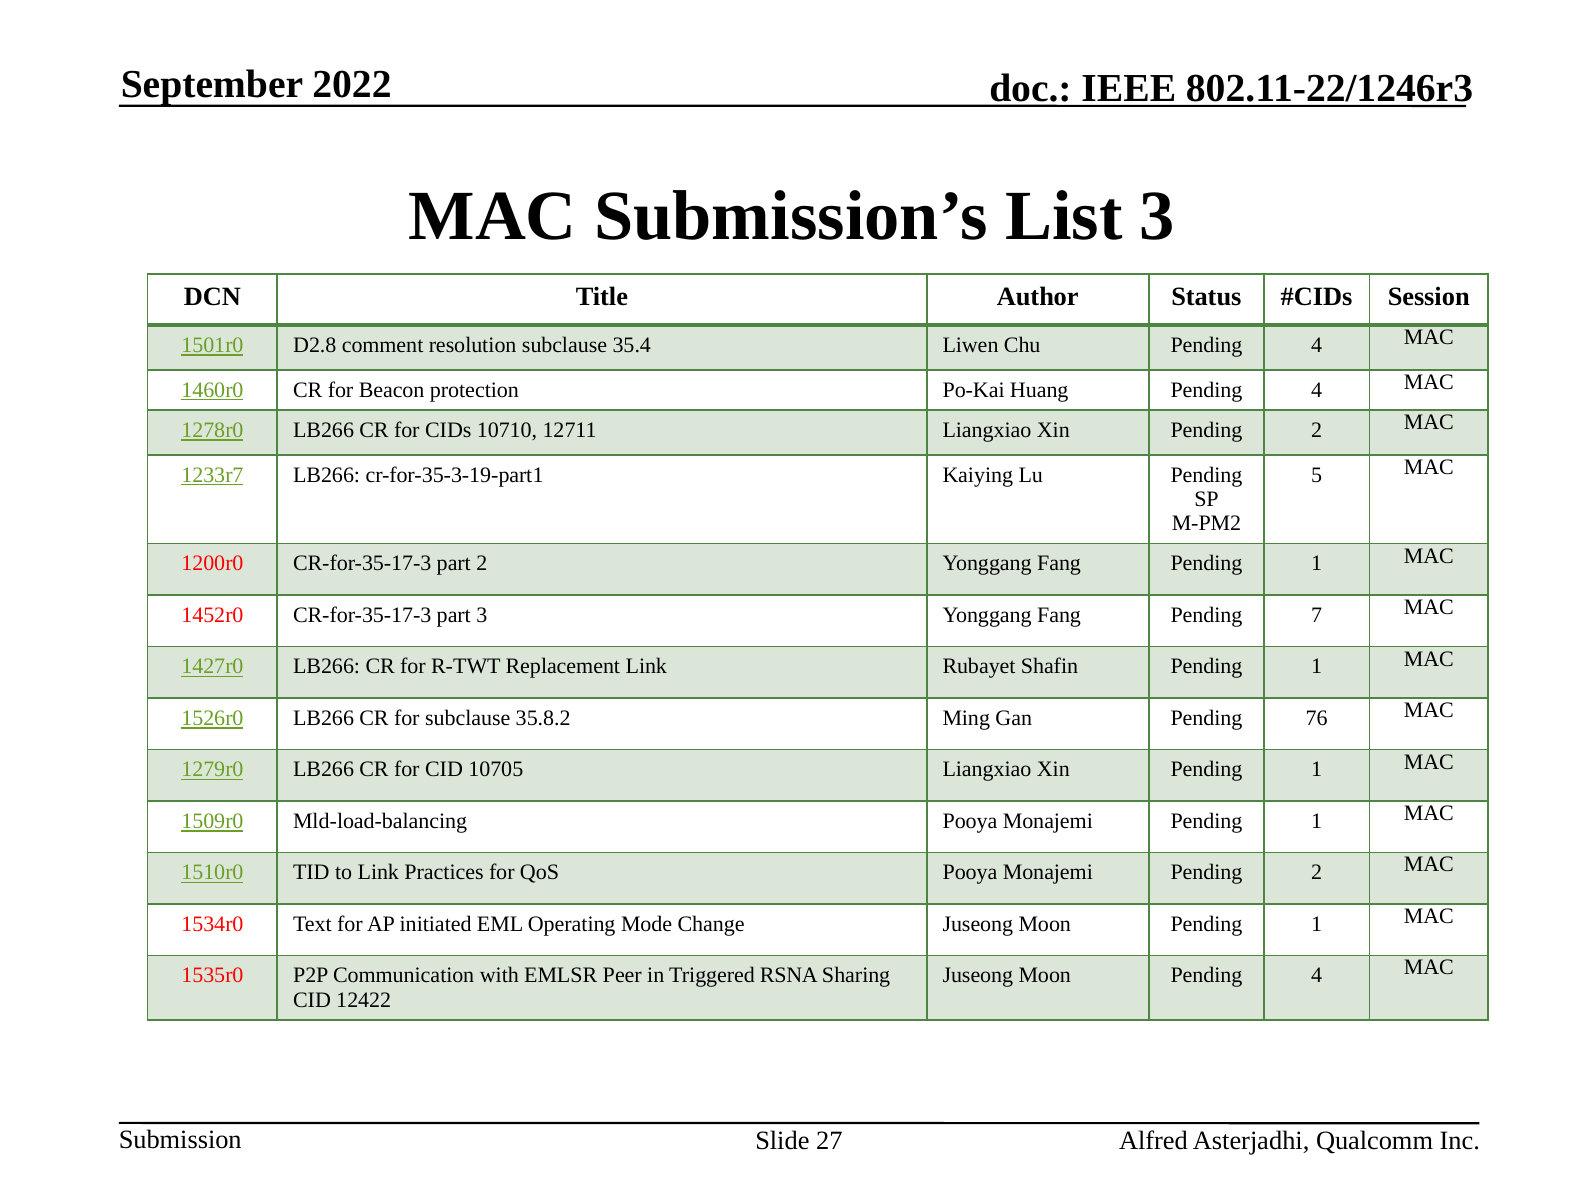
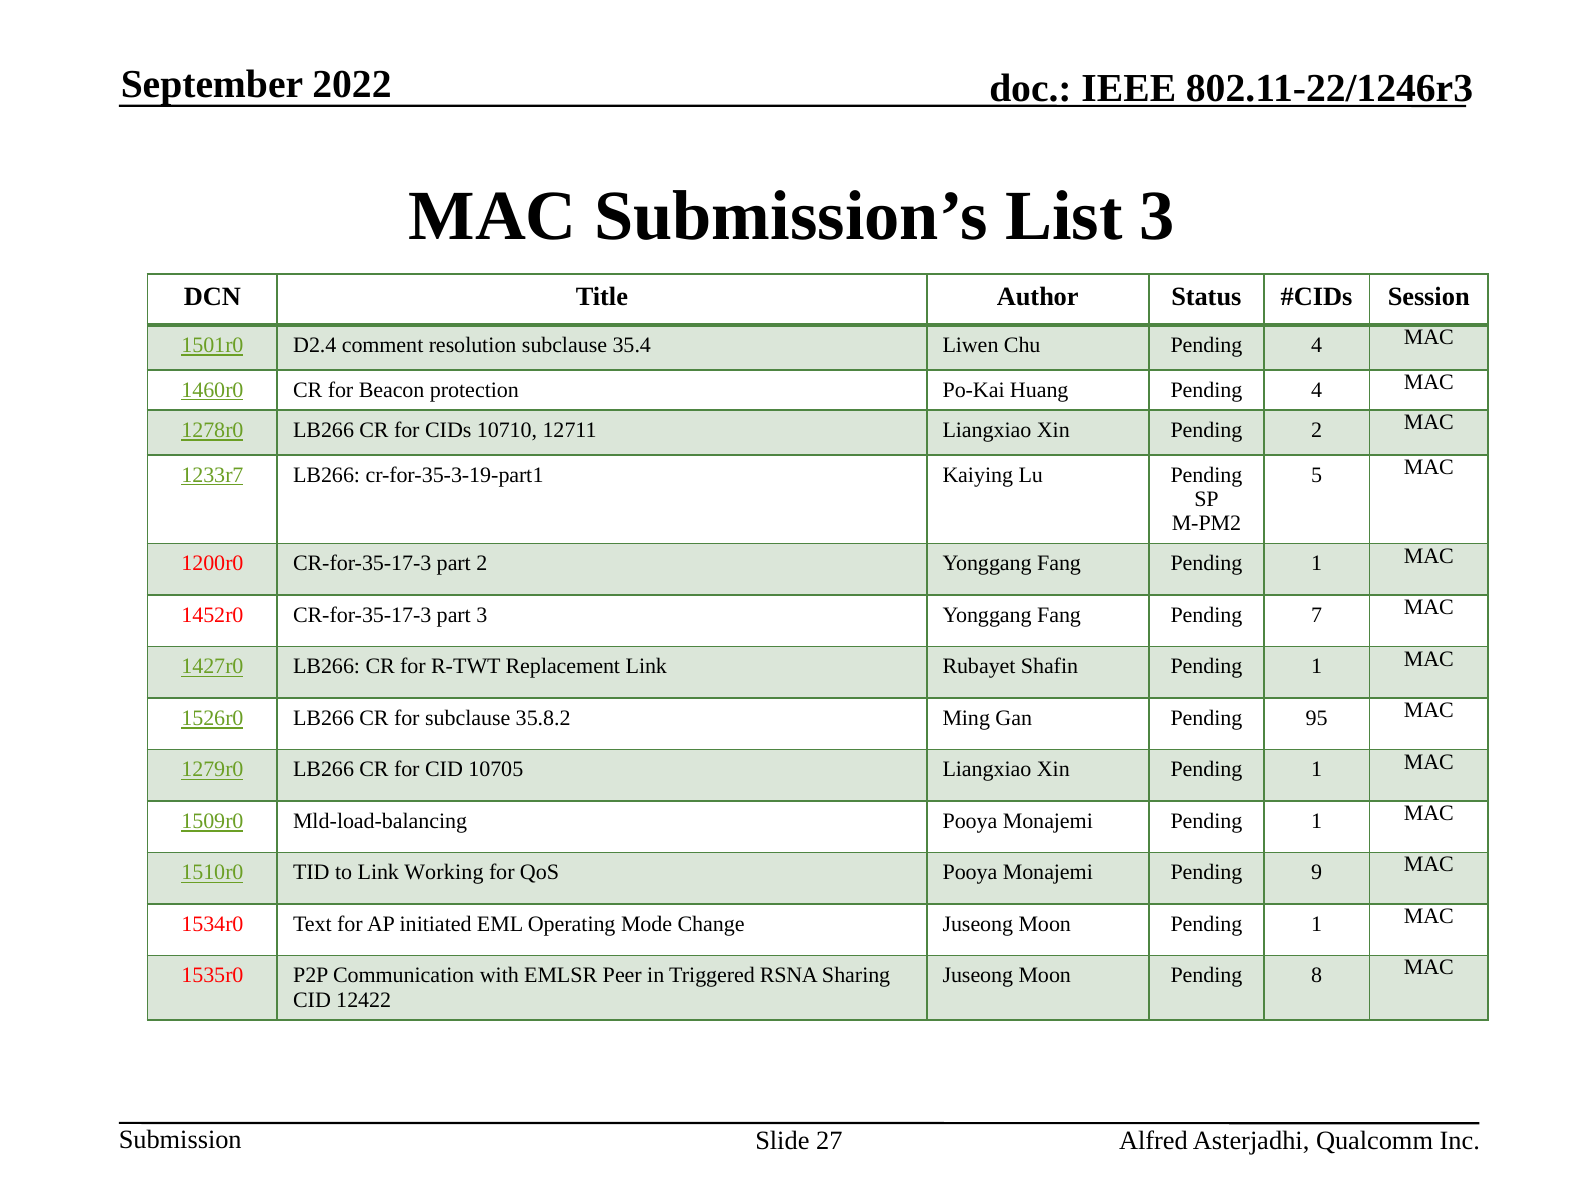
D2.8: D2.8 -> D2.4
76: 76 -> 95
Practices: Practices -> Working
Monajemi Pending 2: 2 -> 9
Moon Pending 4: 4 -> 8
